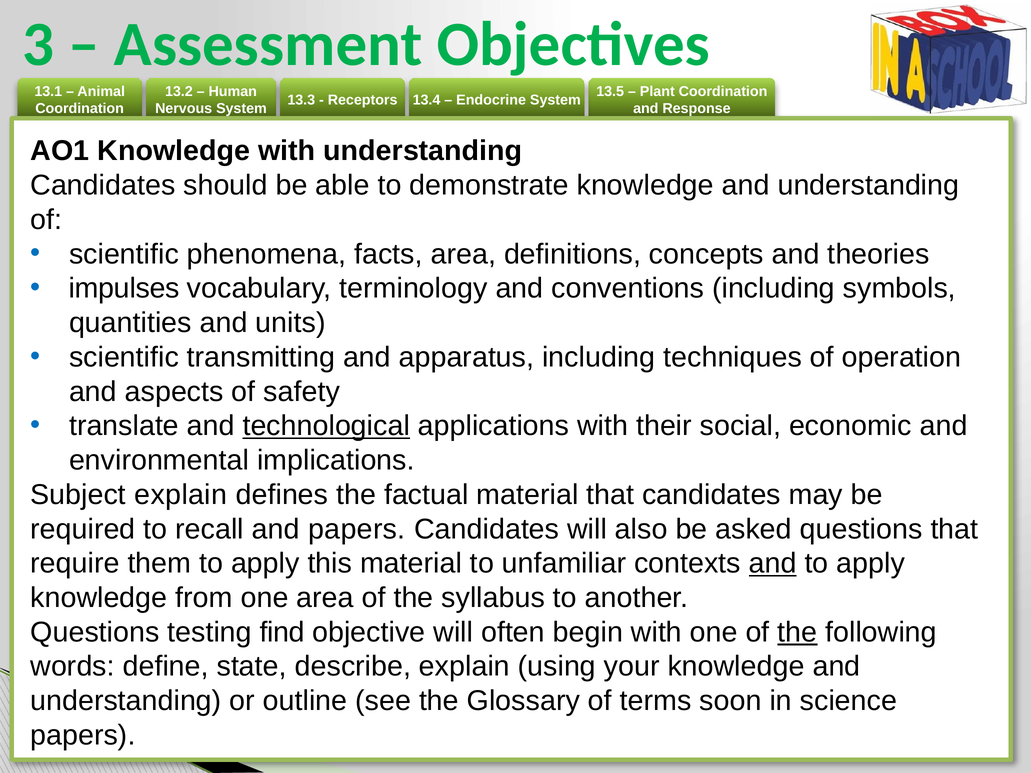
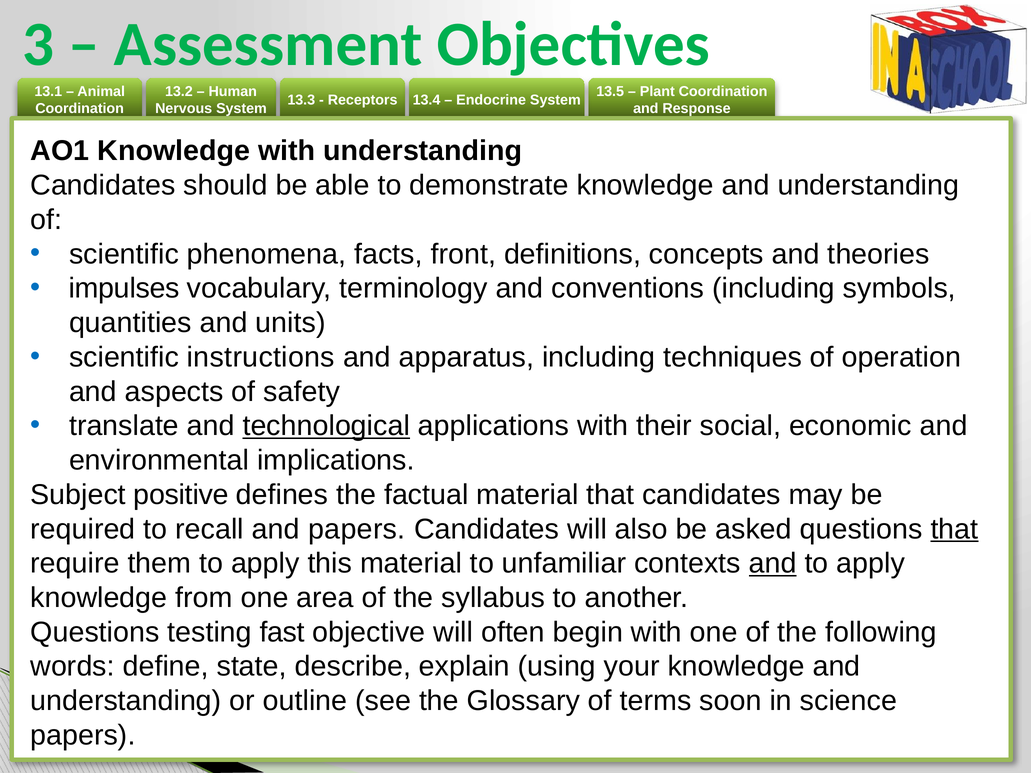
facts area: area -> front
transmitting: transmitting -> instructions
Subject explain: explain -> positive
that at (954, 529) underline: none -> present
find: find -> fast
the at (797, 632) underline: present -> none
